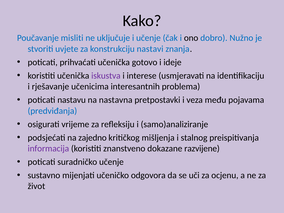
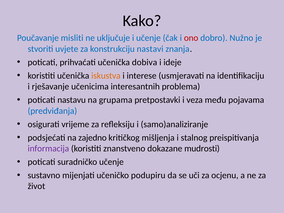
ono colour: black -> red
gotovo: gotovo -> dobiva
iskustva colour: purple -> orange
nastavna: nastavna -> grupama
razvijene: razvijene -> mudrosti
odgovora: odgovora -> podupiru
